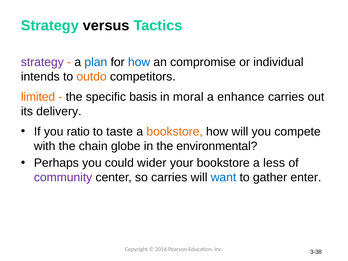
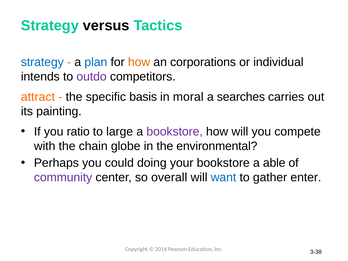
strategy at (42, 62) colour: purple -> blue
how at (139, 62) colour: blue -> orange
compromise: compromise -> corporations
outdo colour: orange -> purple
limited: limited -> attract
enhance: enhance -> searches
delivery: delivery -> painting
taste: taste -> large
bookstore at (175, 132) colour: orange -> purple
wider: wider -> doing
less: less -> able
so carries: carries -> overall
